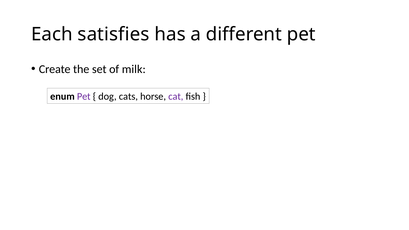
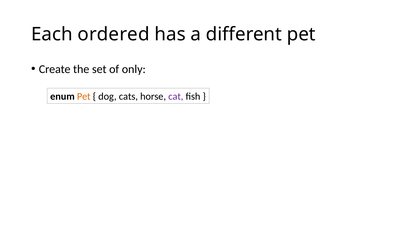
satisfies: satisfies -> ordered
milk: milk -> only
Pet at (84, 97) colour: purple -> orange
